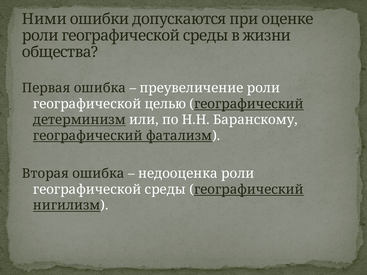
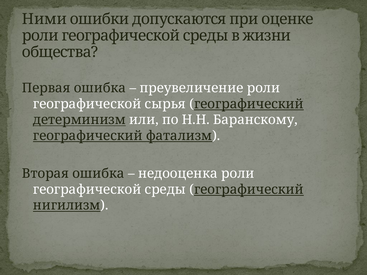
целью: целью -> сырья
